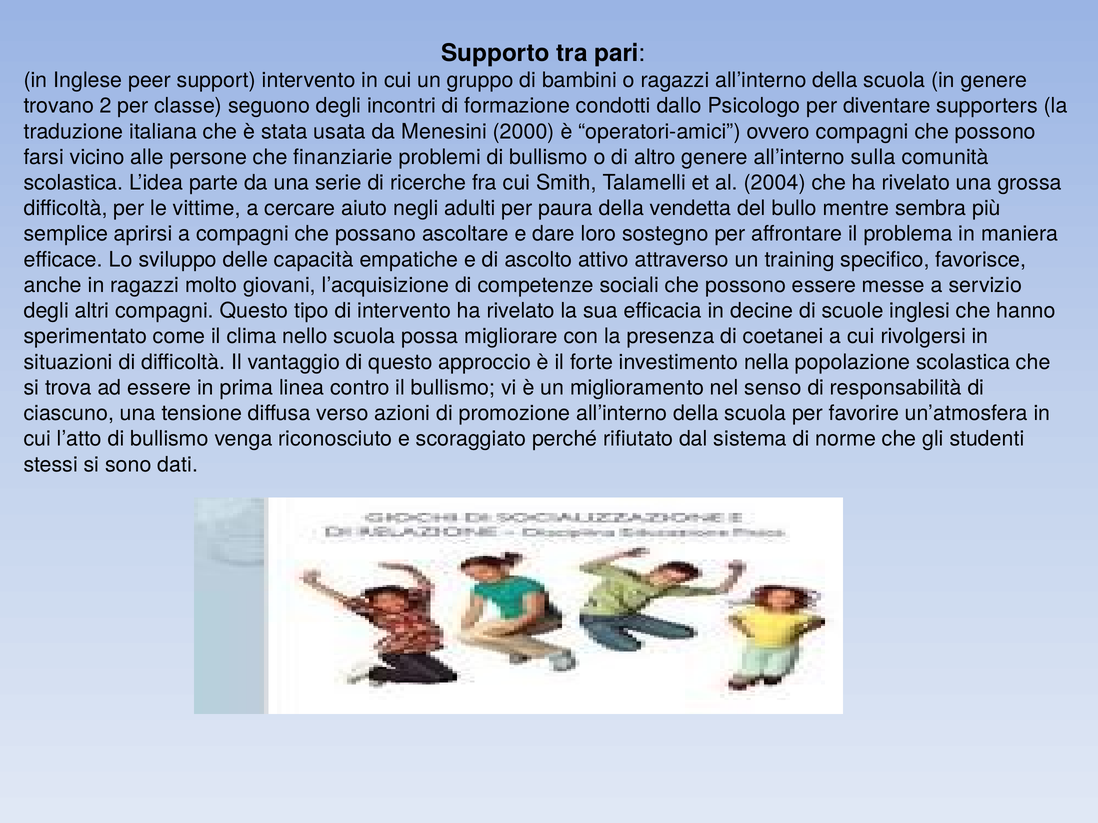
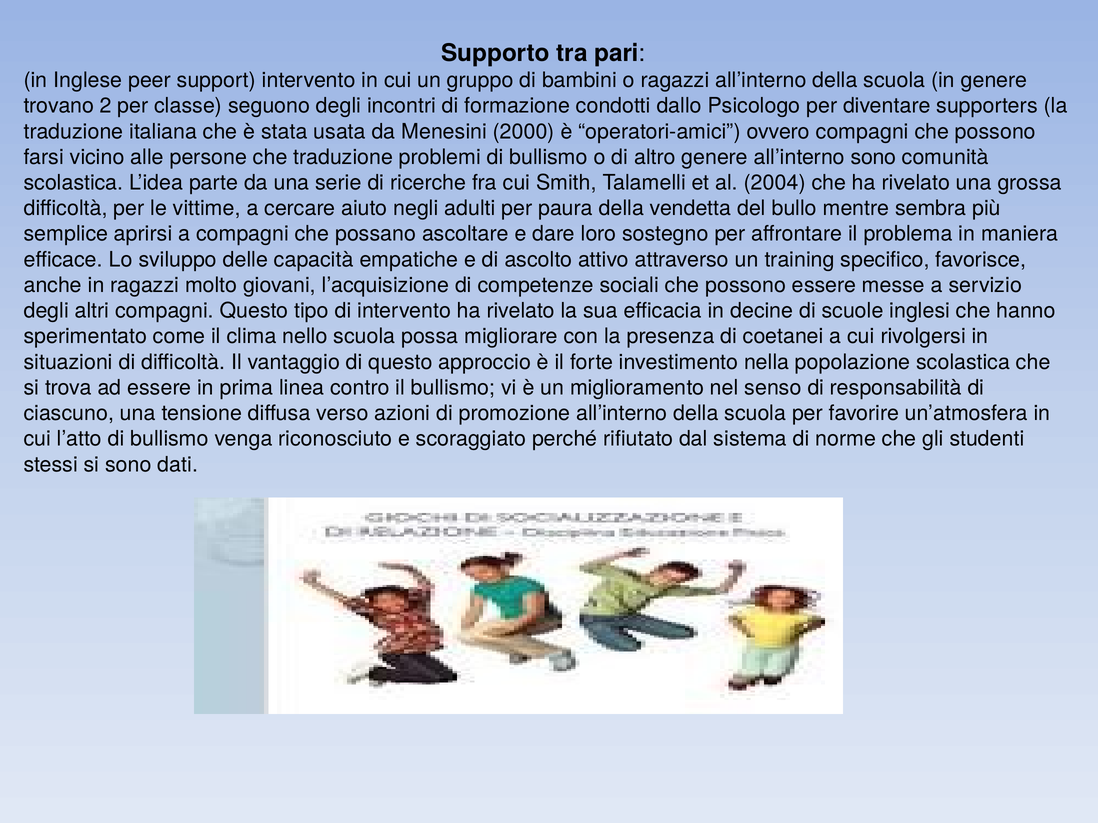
che finanziarie: finanziarie -> traduzione
all’interno sulla: sulla -> sono
